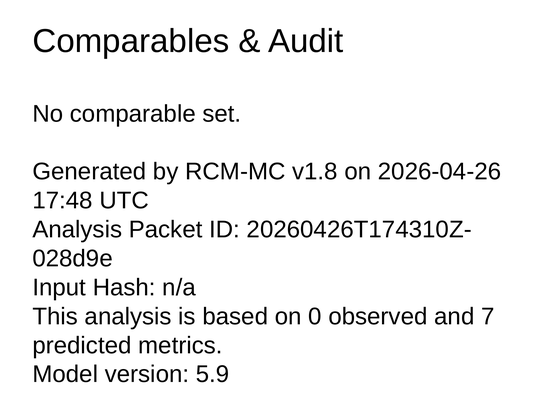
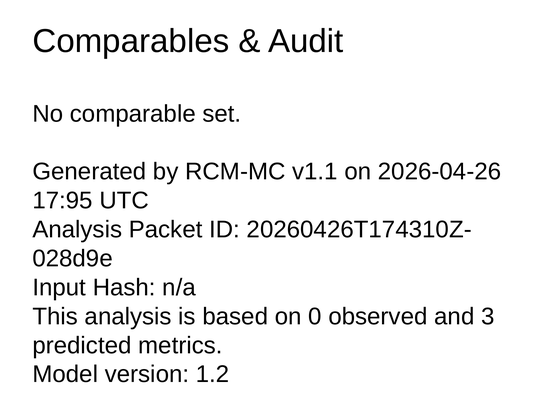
v1.8: v1.8 -> v1.1
17:48: 17:48 -> 17:95
7: 7 -> 3
5.9: 5.9 -> 1.2
